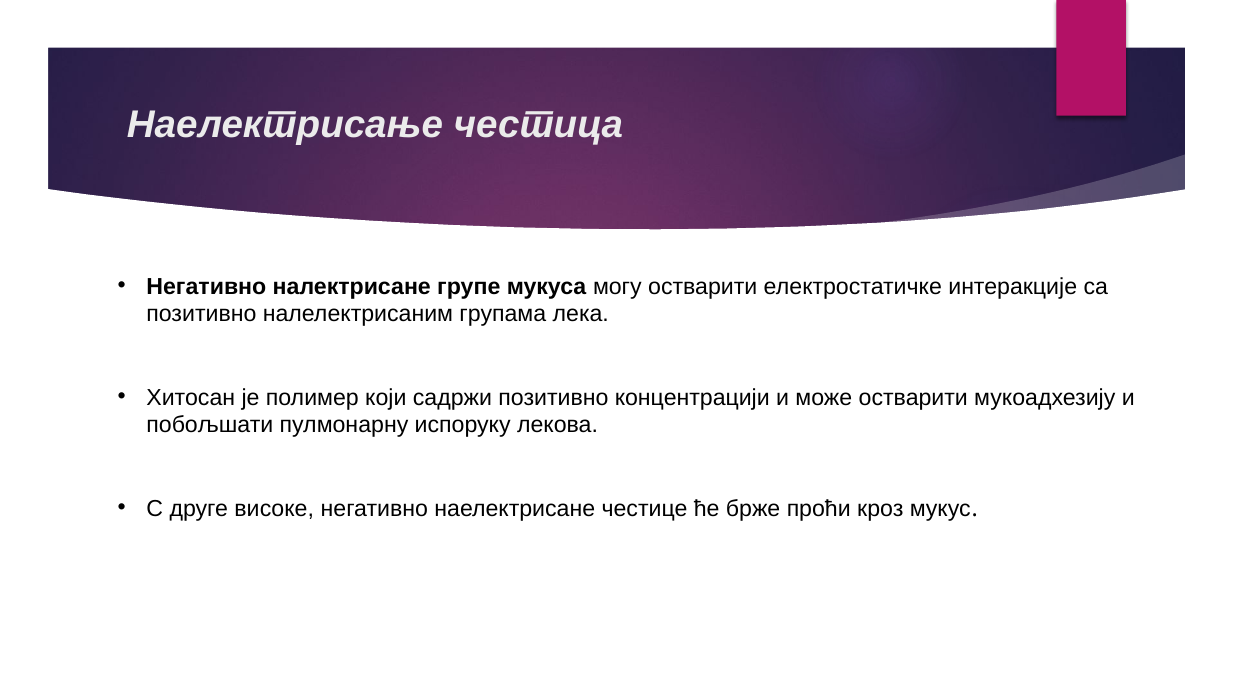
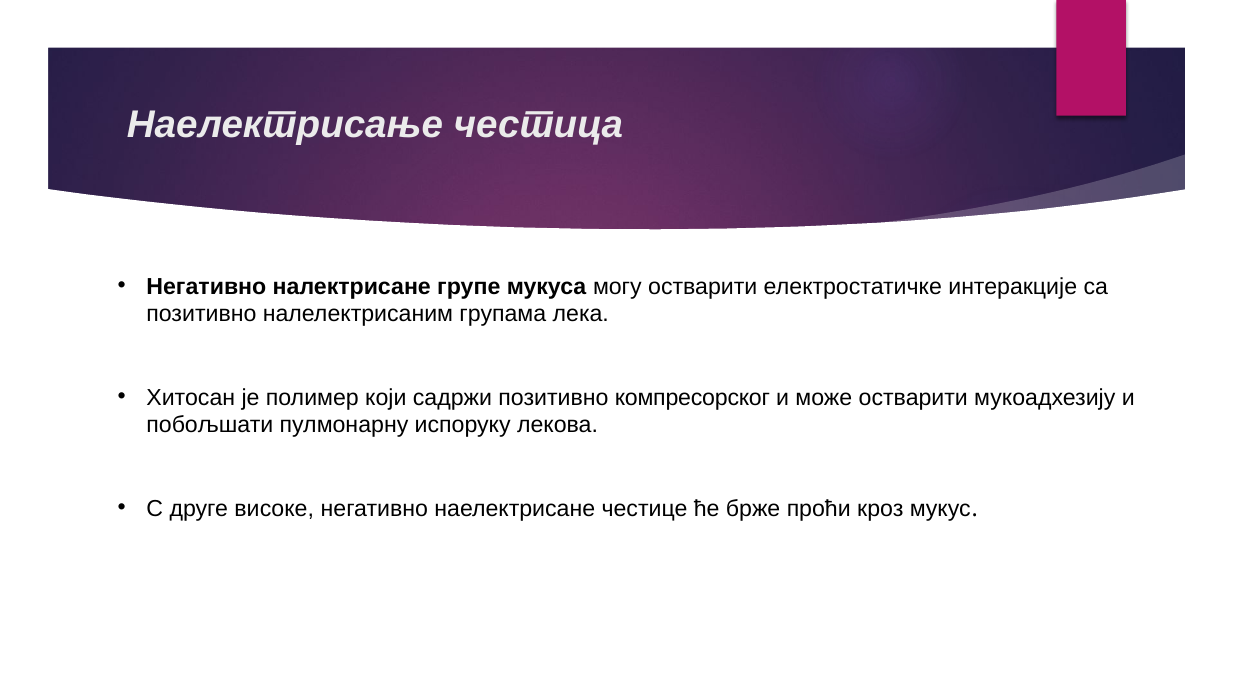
концентрацији: концентрацији -> компресорског
